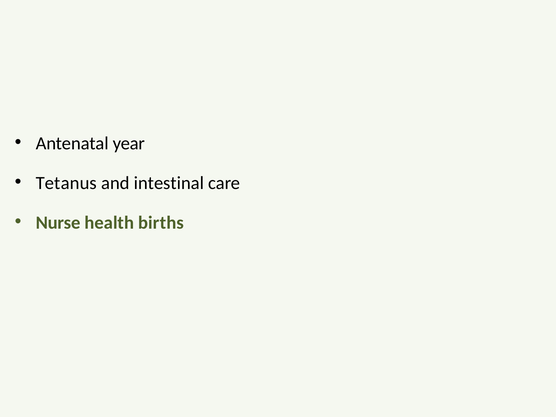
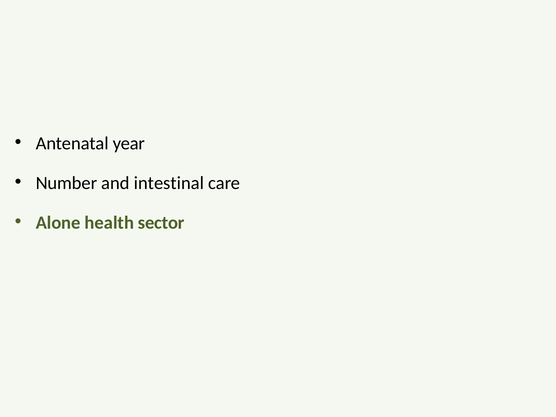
Tetanus: Tetanus -> Number
Nurse: Nurse -> Alone
births: births -> sector
